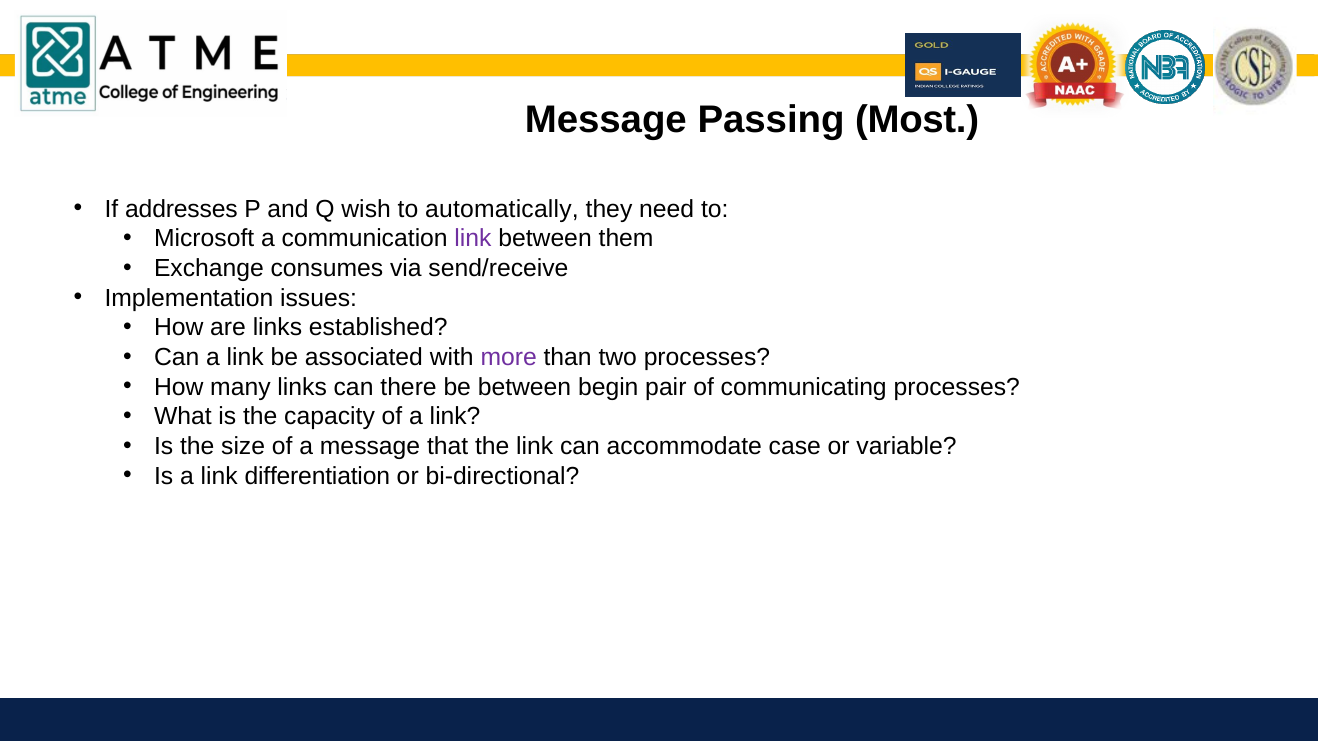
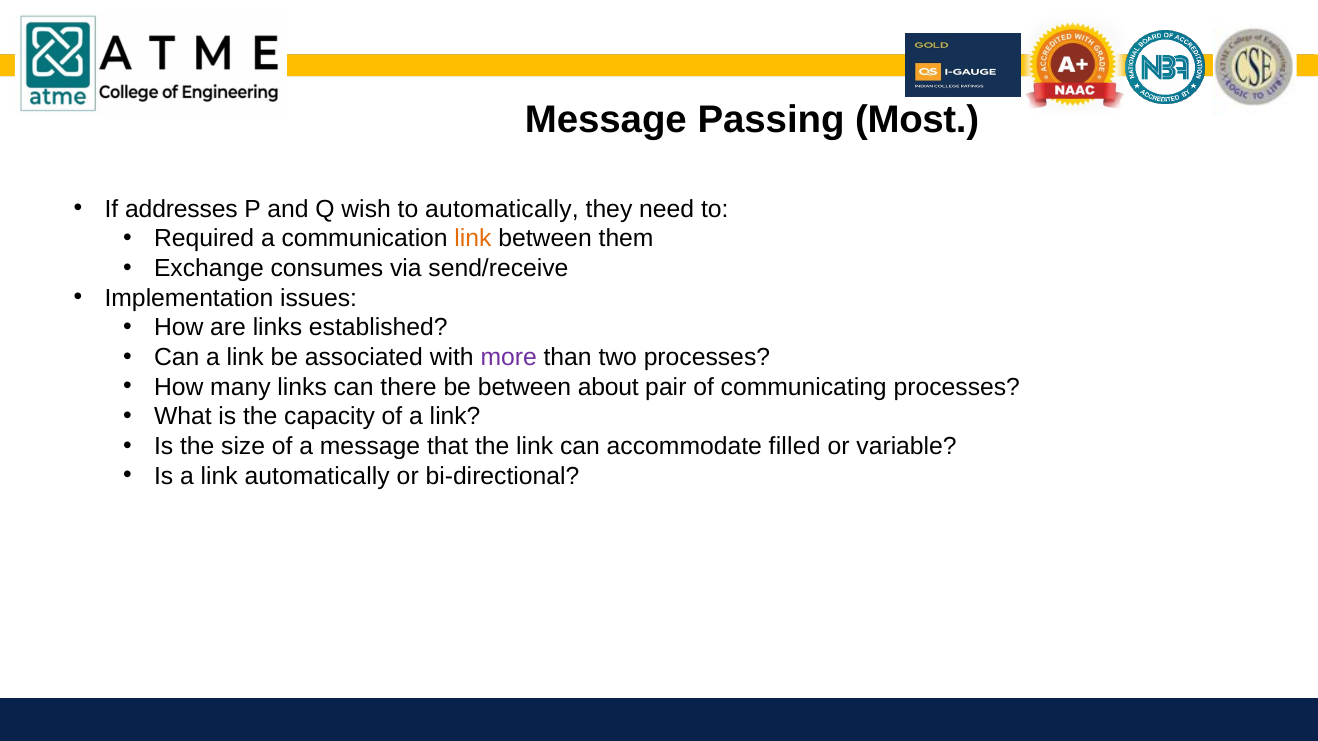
Microsoft: Microsoft -> Required
link at (473, 239) colour: purple -> orange
begin: begin -> about
case: case -> filled
link differentiation: differentiation -> automatically
